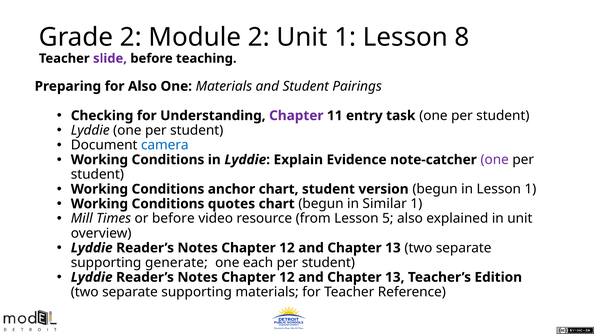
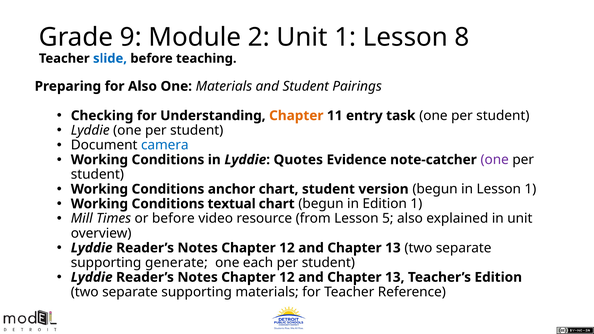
Grade 2: 2 -> 9
slide colour: purple -> blue
Chapter at (296, 116) colour: purple -> orange
Explain: Explain -> Quotes
quotes: quotes -> textual
in Similar: Similar -> Edition
